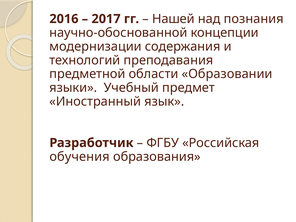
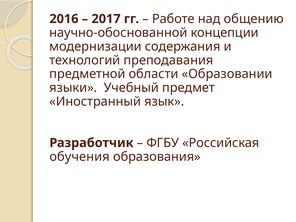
Нашей: Нашей -> Работе
познания: познания -> общению
